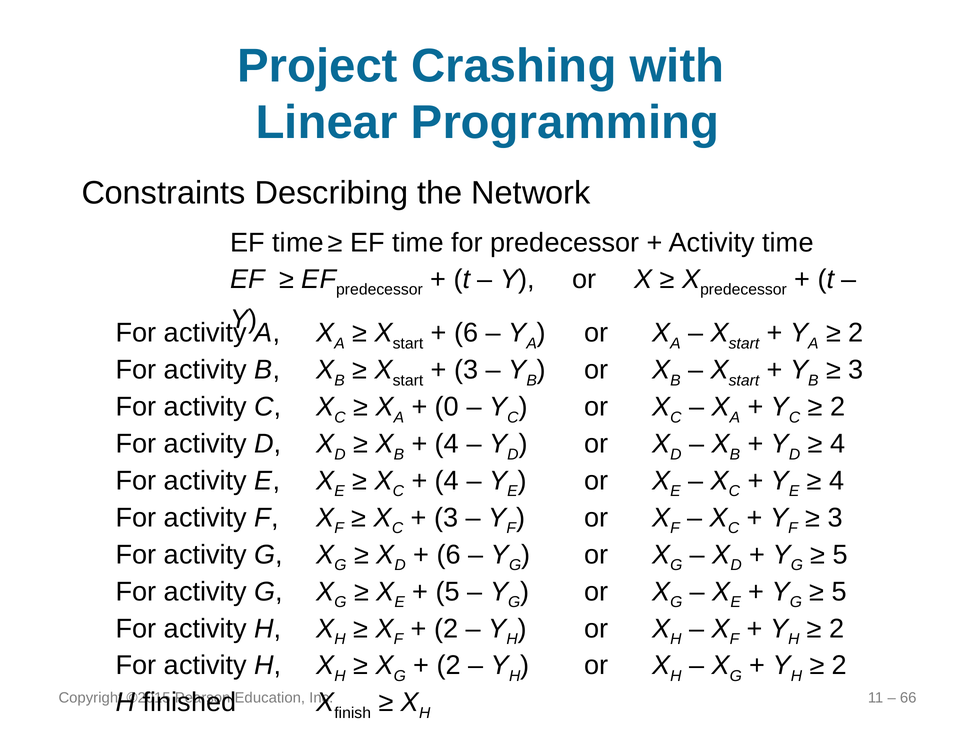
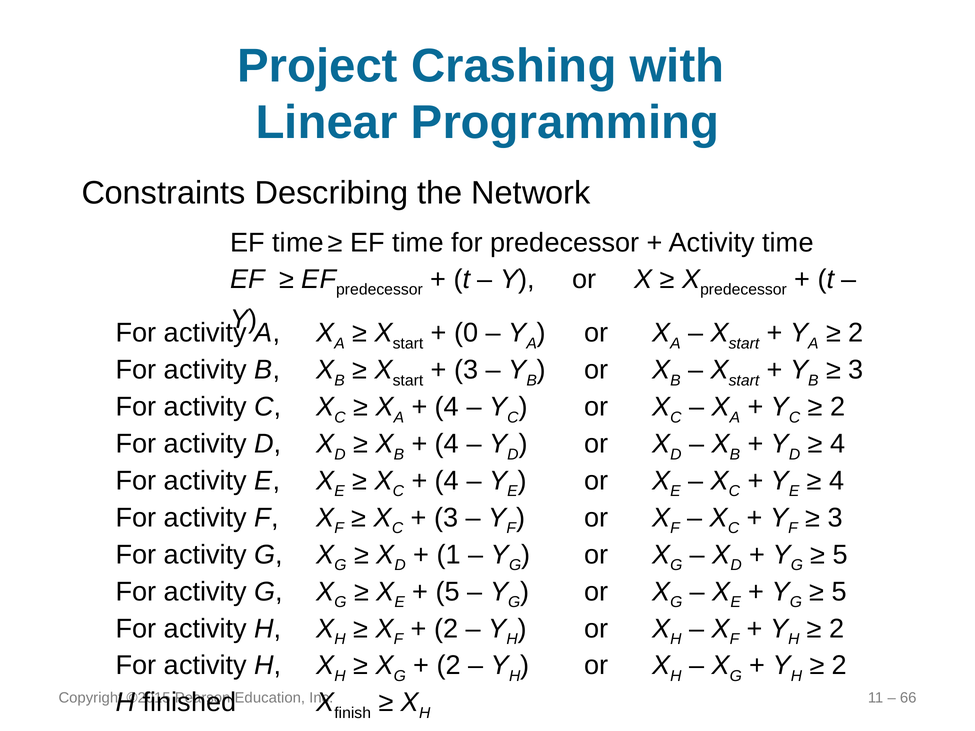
6 at (466, 333): 6 -> 0
0 at (447, 407): 0 -> 4
6 at (449, 555): 6 -> 1
